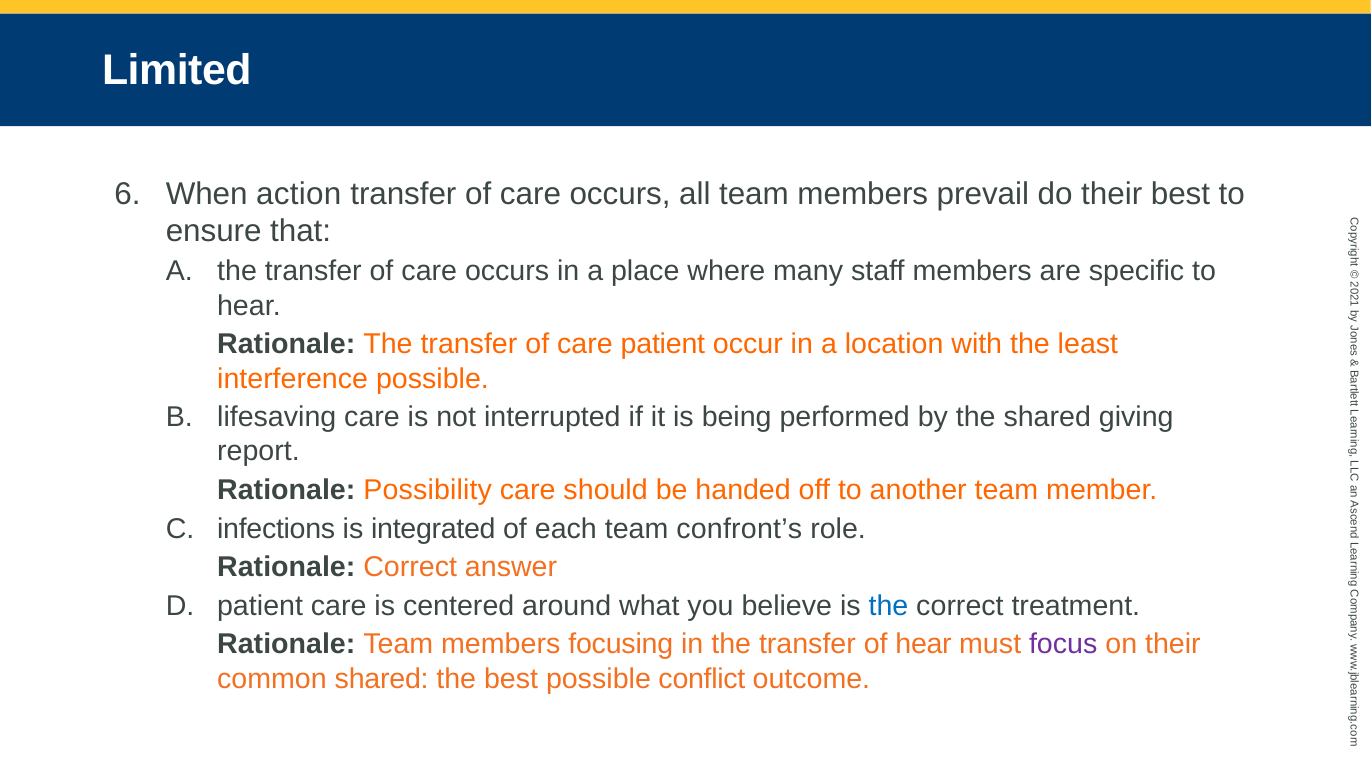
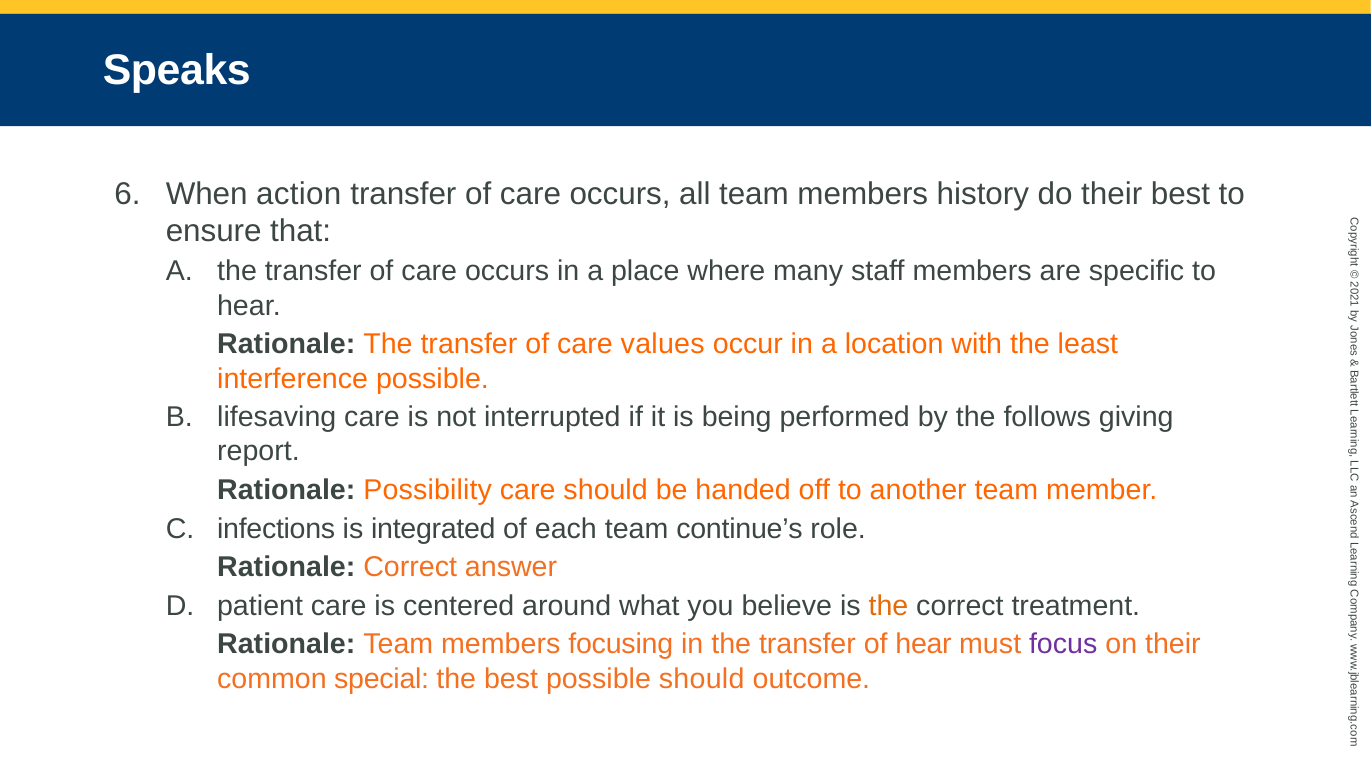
Limited: Limited -> Speaks
prevail: prevail -> history
care patient: patient -> values
the shared: shared -> follows
confront’s: confront’s -> continue’s
the at (888, 606) colour: blue -> orange
common shared: shared -> special
possible conflict: conflict -> should
